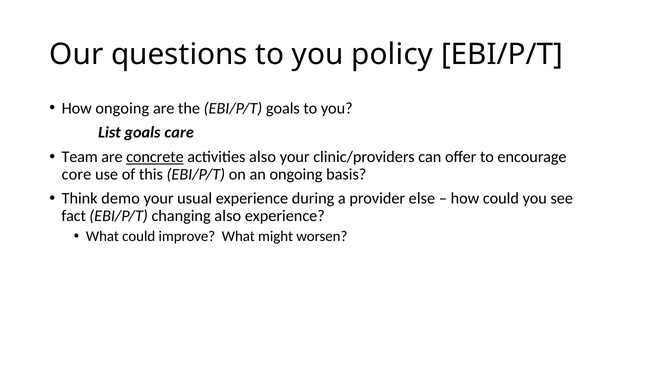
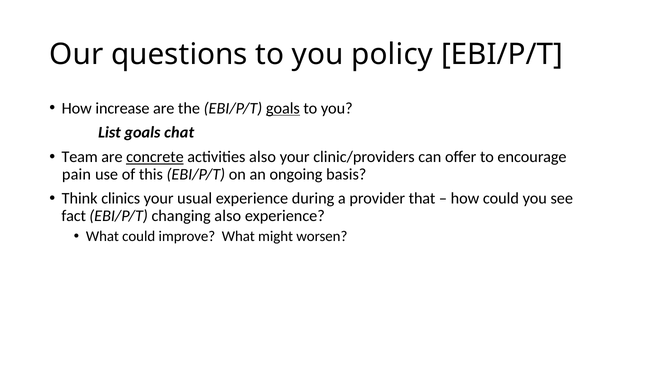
How ongoing: ongoing -> increase
goals at (283, 108) underline: none -> present
care: care -> chat
core: core -> pain
demo: demo -> clinics
else: else -> that
